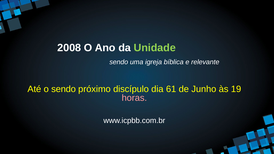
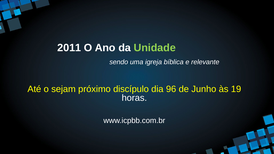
2008: 2008 -> 2011
o sendo: sendo -> sejam
61: 61 -> 96
horas colour: pink -> white
